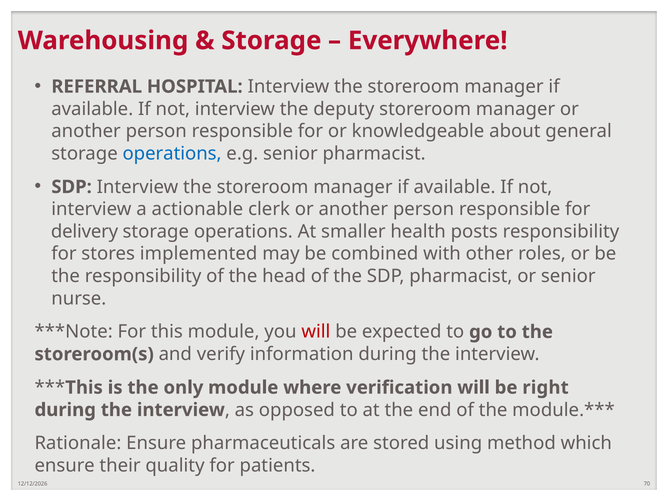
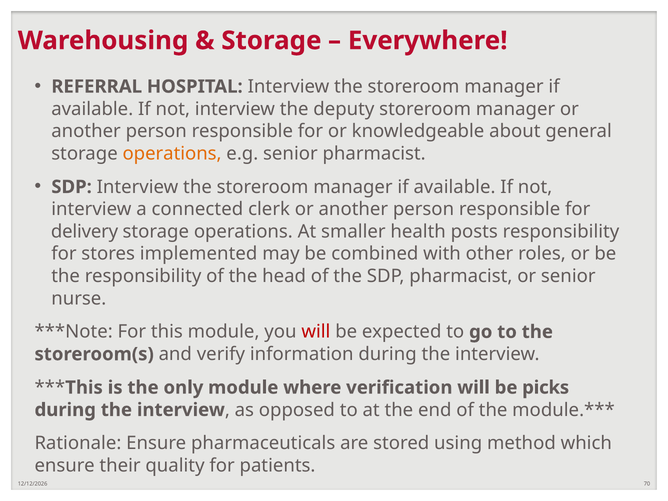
operations at (172, 153) colour: blue -> orange
actionable: actionable -> connected
right: right -> picks
